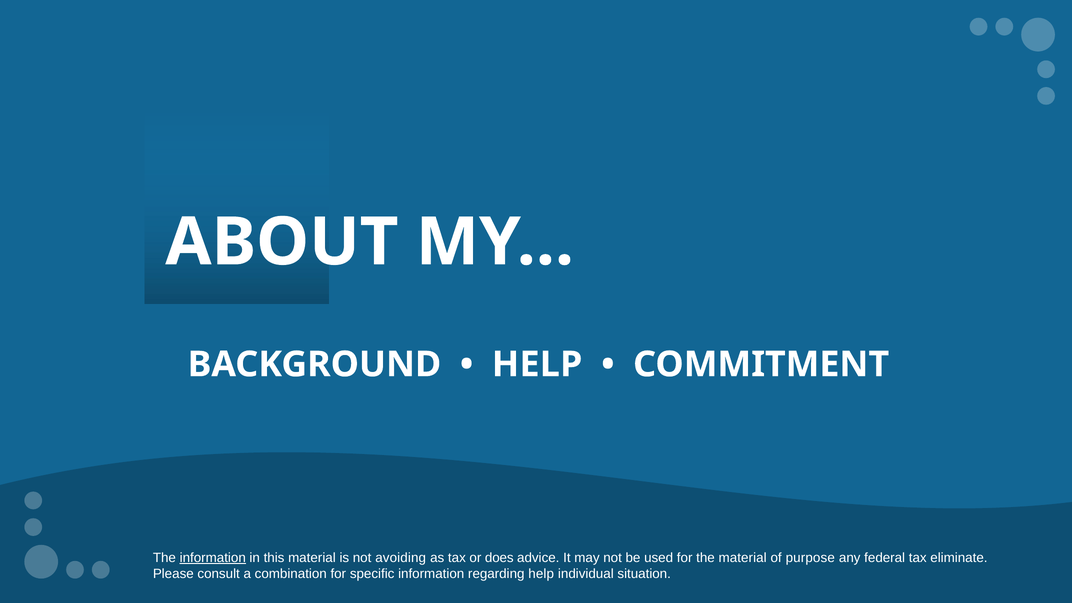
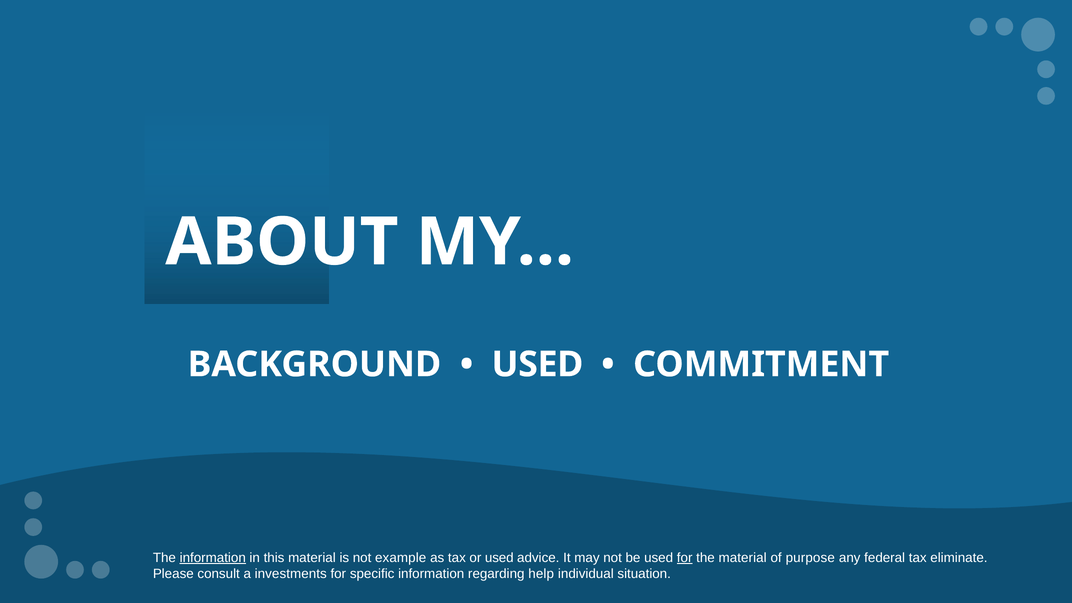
HELP at (537, 364): HELP -> USED
avoiding: avoiding -> example
or does: does -> used
for at (685, 558) underline: none -> present
combination: combination -> investments
